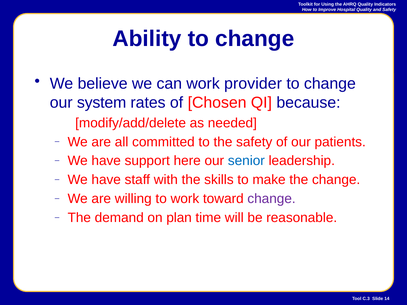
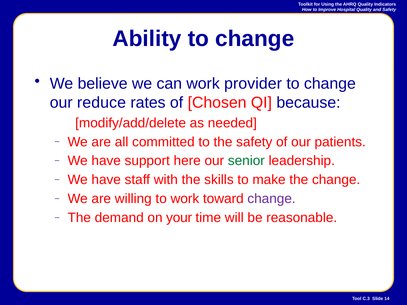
system: system -> reduce
senior colour: blue -> green
plan: plan -> your
